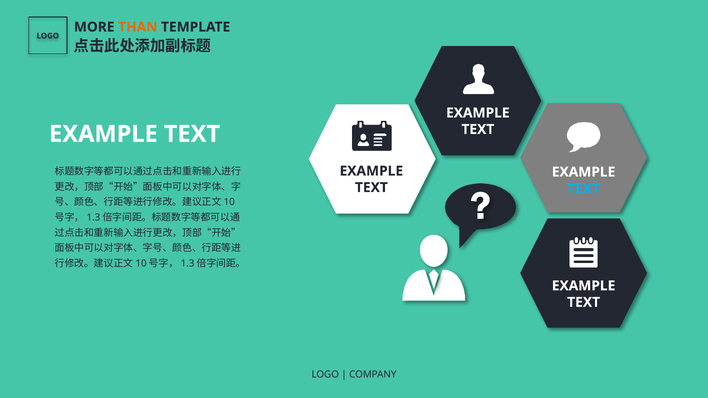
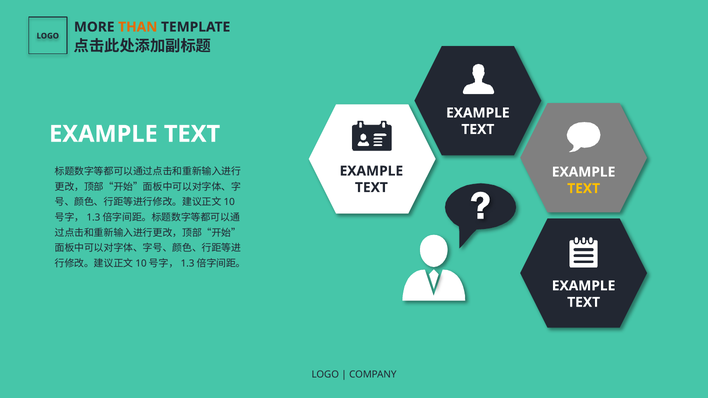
TEXT at (584, 189) colour: light blue -> yellow
